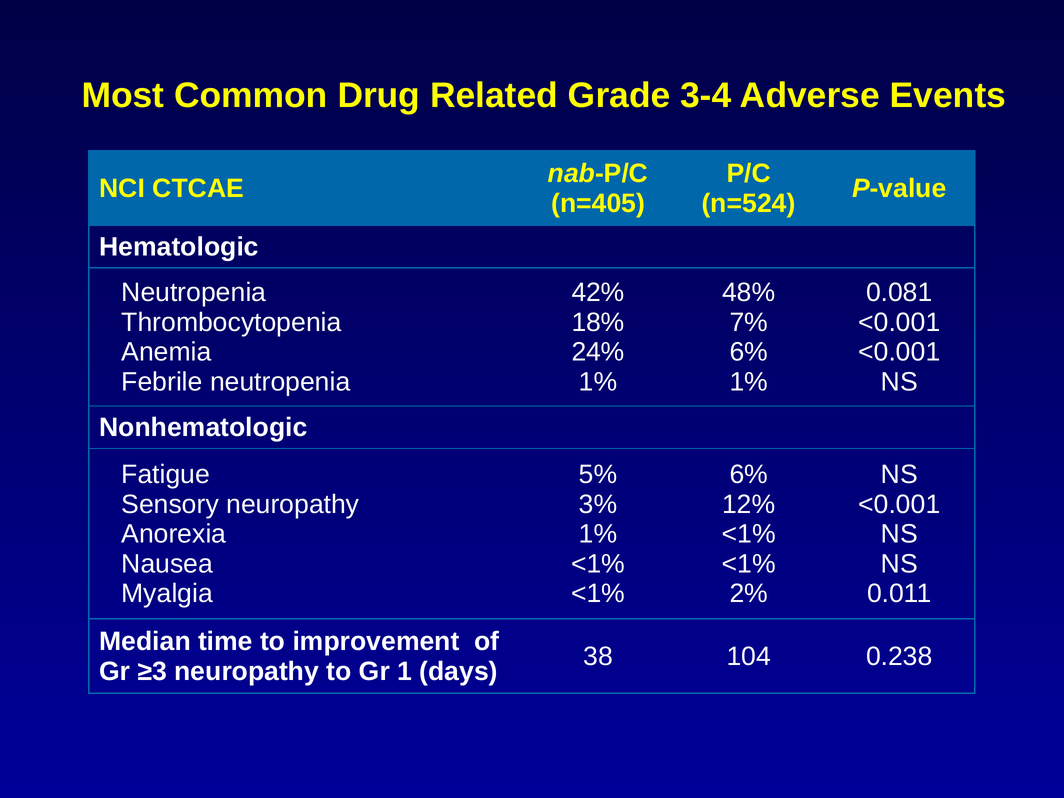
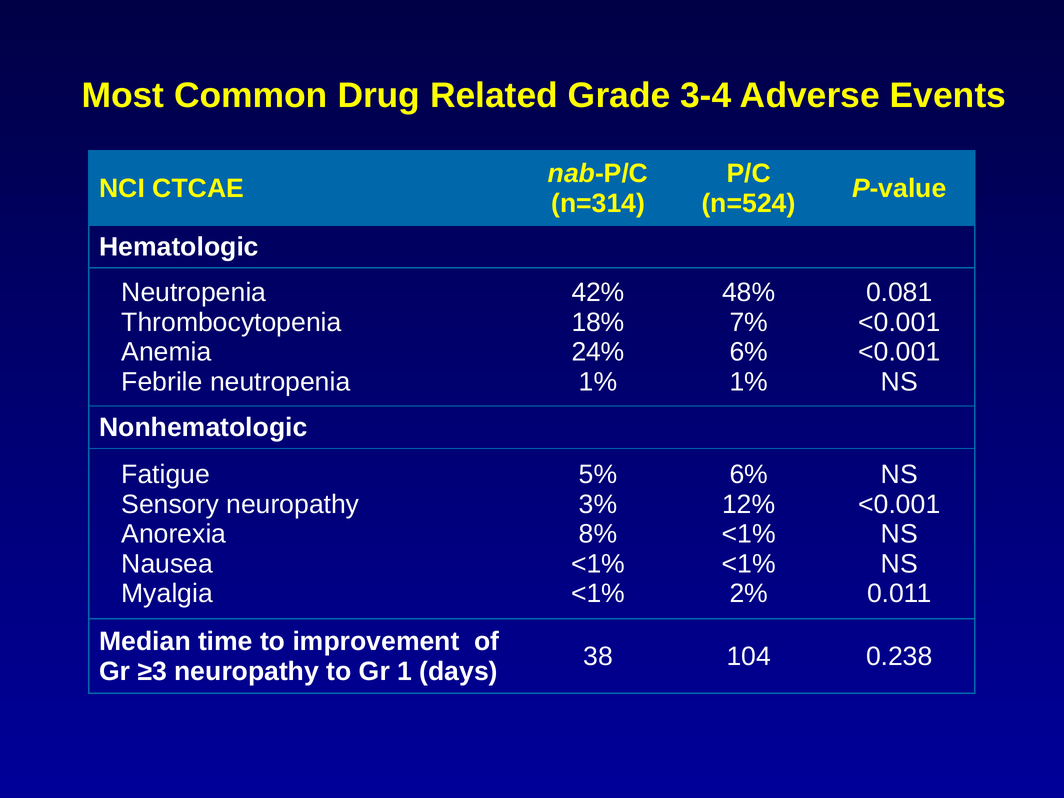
n=405: n=405 -> n=314
1% at (598, 534): 1% -> 8%
